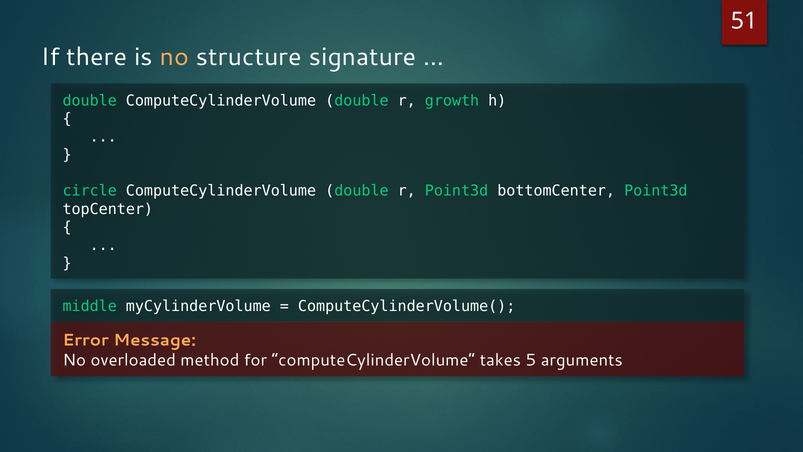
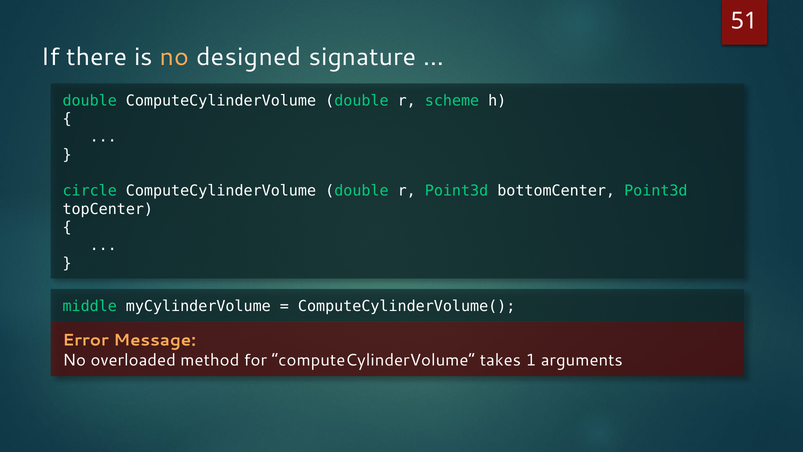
structure: structure -> designed
growth: growth -> scheme
5: 5 -> 1
